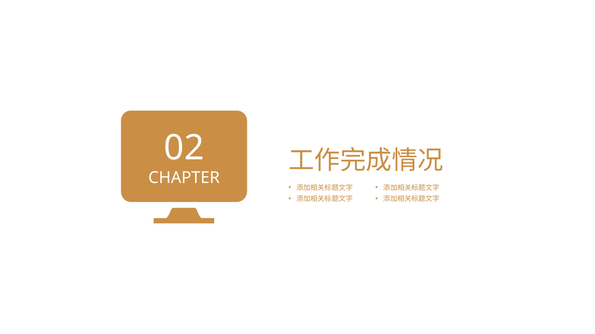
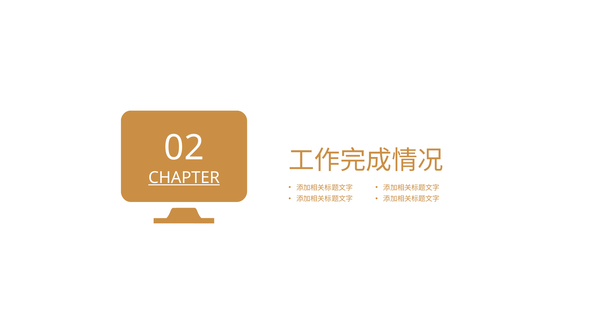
CHAPTER underline: none -> present
